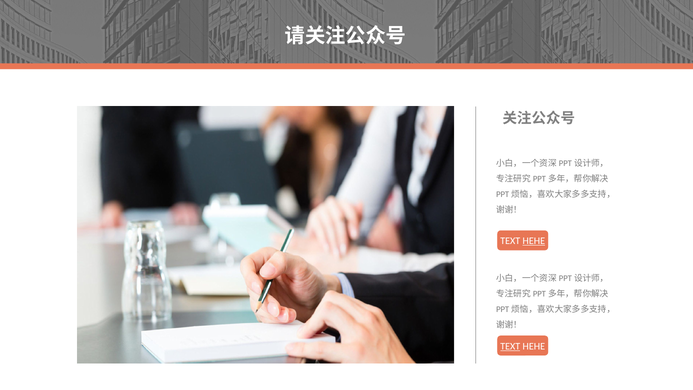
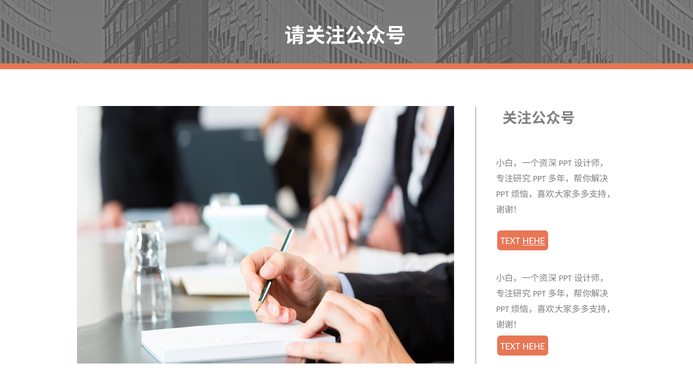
TEXT at (510, 346) underline: present -> none
